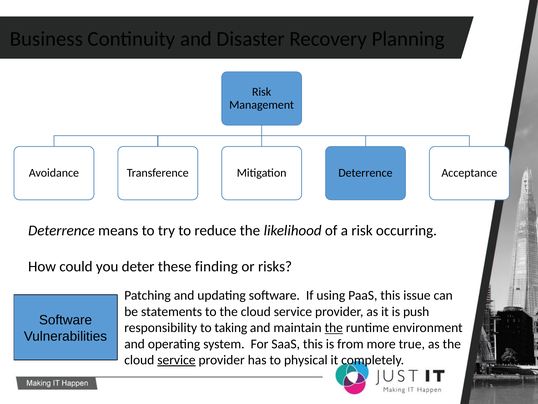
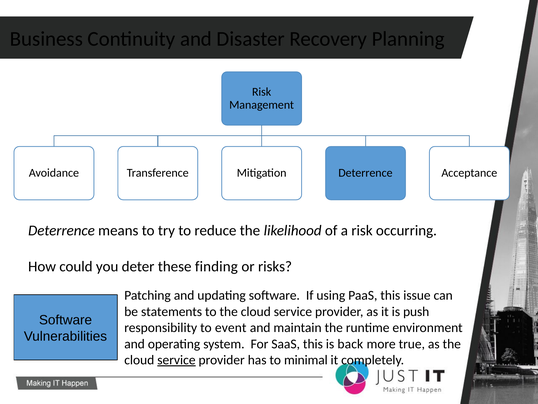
taking: taking -> event
the at (334, 327) underline: present -> none
from: from -> back
physical: physical -> minimal
